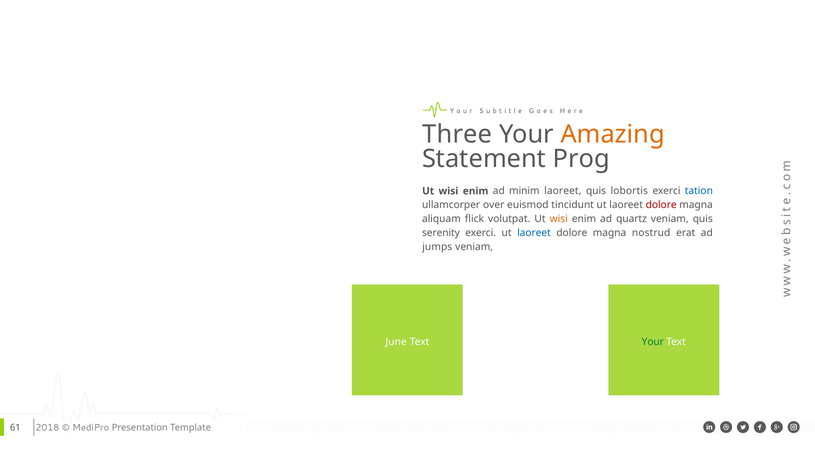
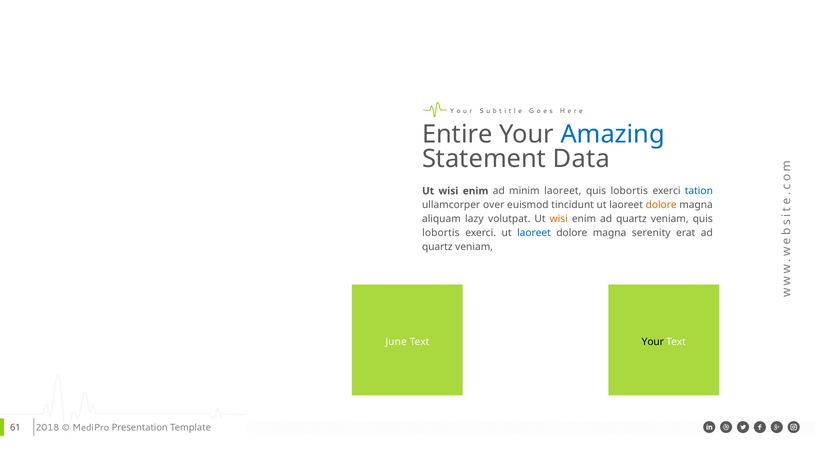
Three: Three -> Entire
Amazing colour: orange -> blue
Prog: Prog -> Data
dolore at (661, 205) colour: red -> orange
flick: flick -> lazy
serenity at (441, 233): serenity -> lobortis
nostrud: nostrud -> serenity
jumps at (437, 247): jumps -> quartz
Your at (653, 342) colour: green -> black
